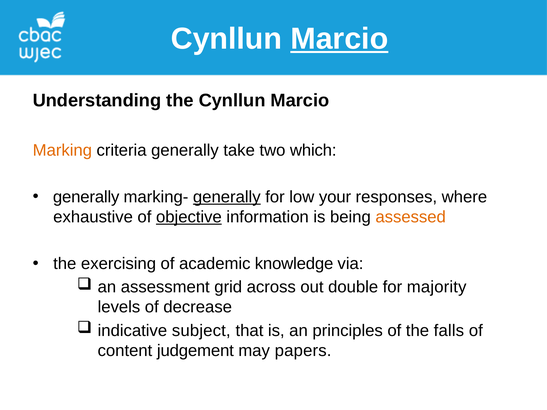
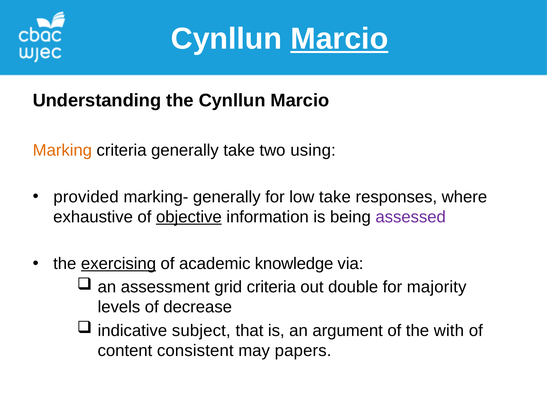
which: which -> using
generally at (86, 197): generally -> provided
generally at (227, 197) underline: present -> none
low your: your -> take
assessed colour: orange -> purple
exercising underline: none -> present
grid across: across -> criteria
principles: principles -> argument
falls: falls -> with
judgement: judgement -> consistent
